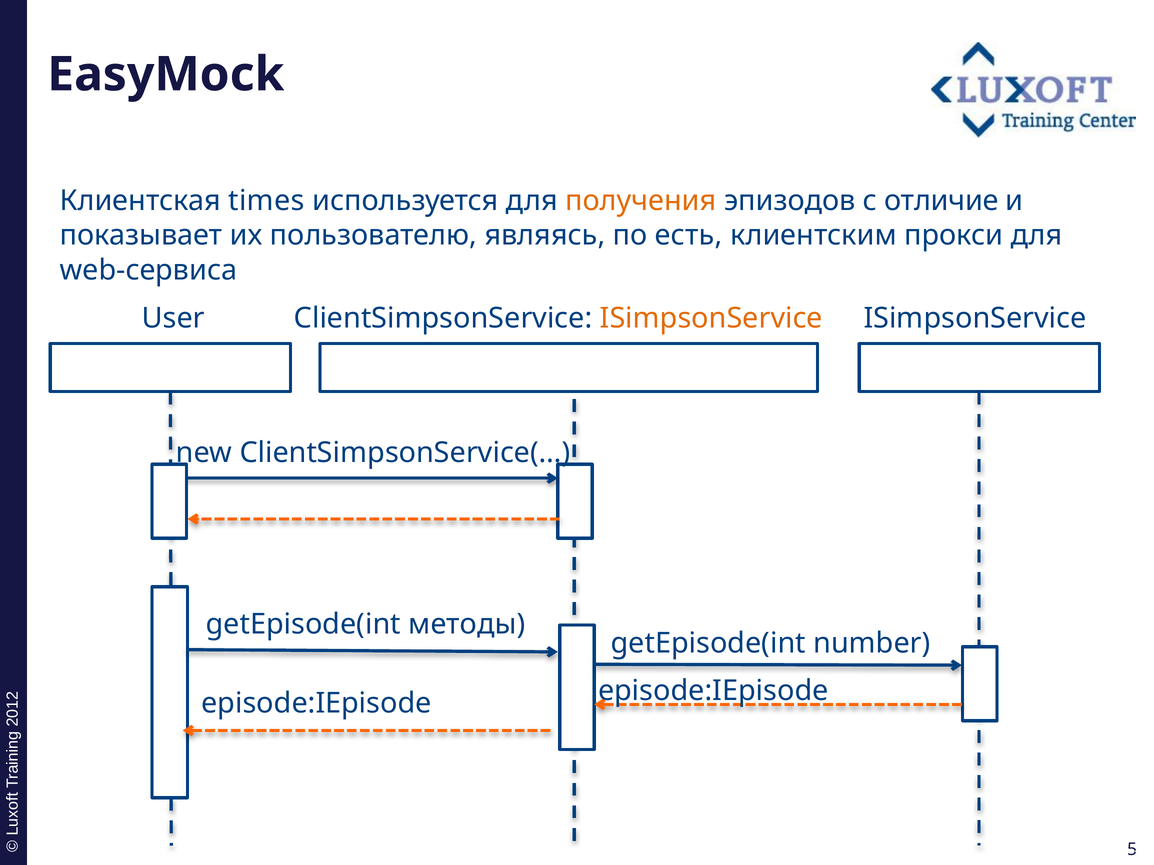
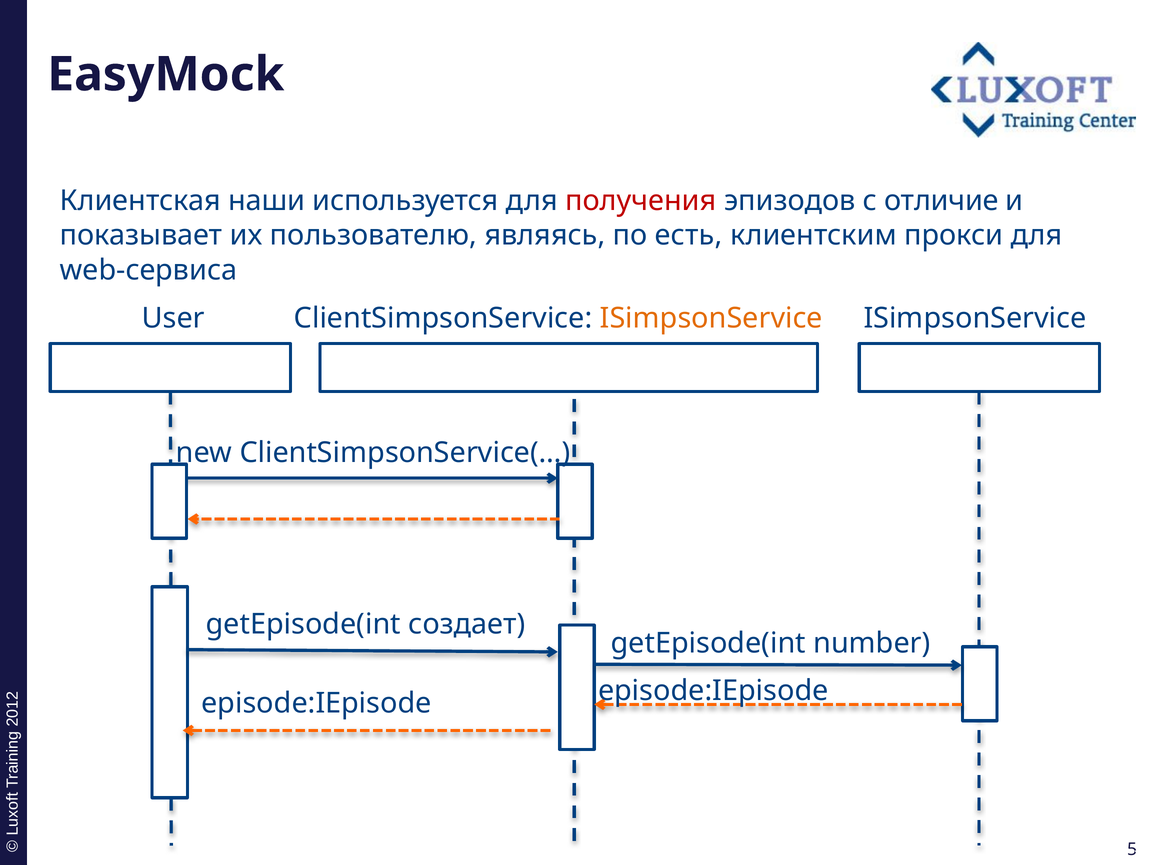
times: times -> наши
получения colour: orange -> red
методы: методы -> создает
